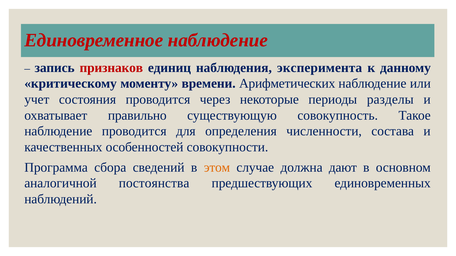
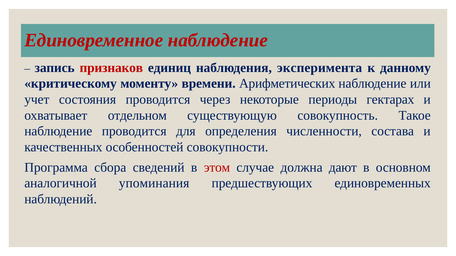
разделы: разделы -> гектарах
правильно: правильно -> отдельном
этом colour: orange -> red
постоянства: постоянства -> упоминания
